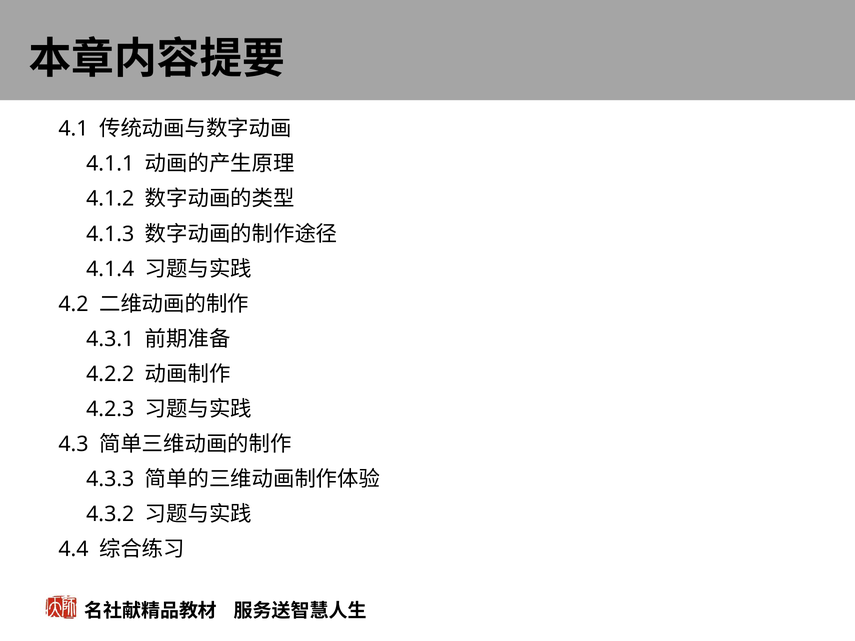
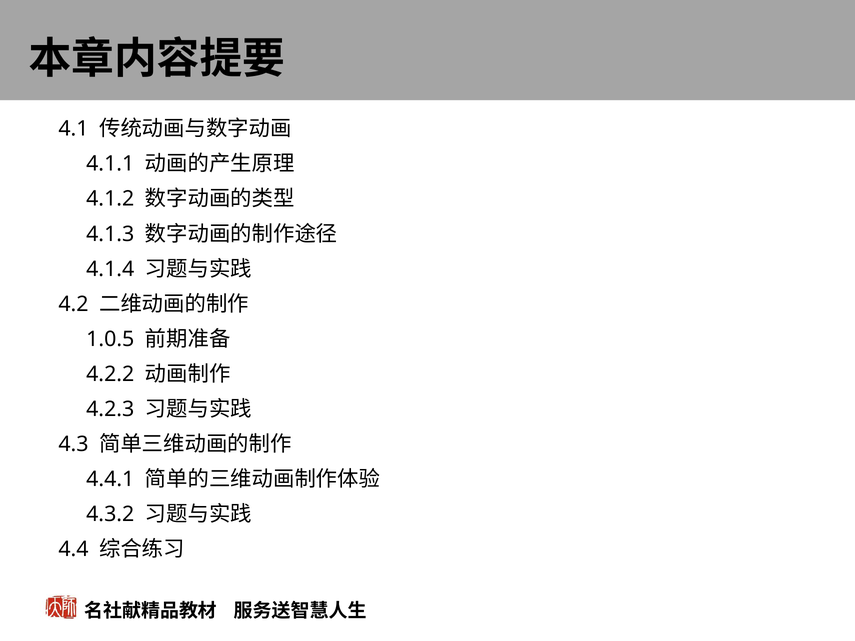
4.3.1: 4.3.1 -> 1.0.5
4.3.3: 4.3.3 -> 4.4.1
